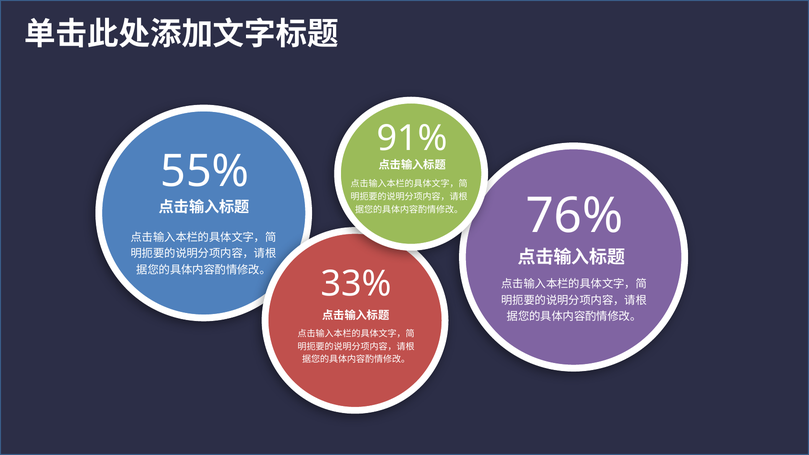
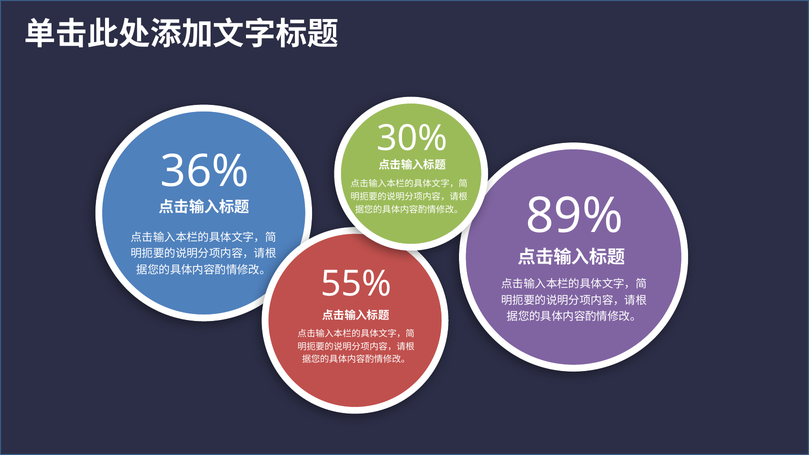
91%: 91% -> 30%
55%: 55% -> 36%
76%: 76% -> 89%
33%: 33% -> 55%
